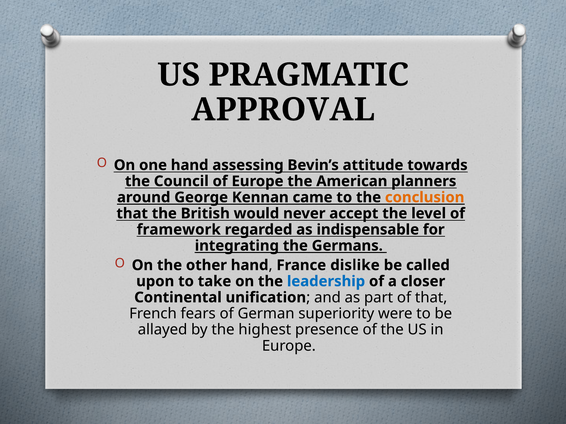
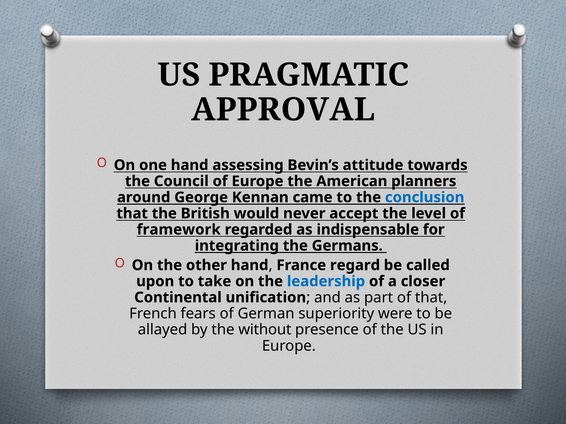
conclusion colour: orange -> blue
dislike: dislike -> regard
highest: highest -> without
